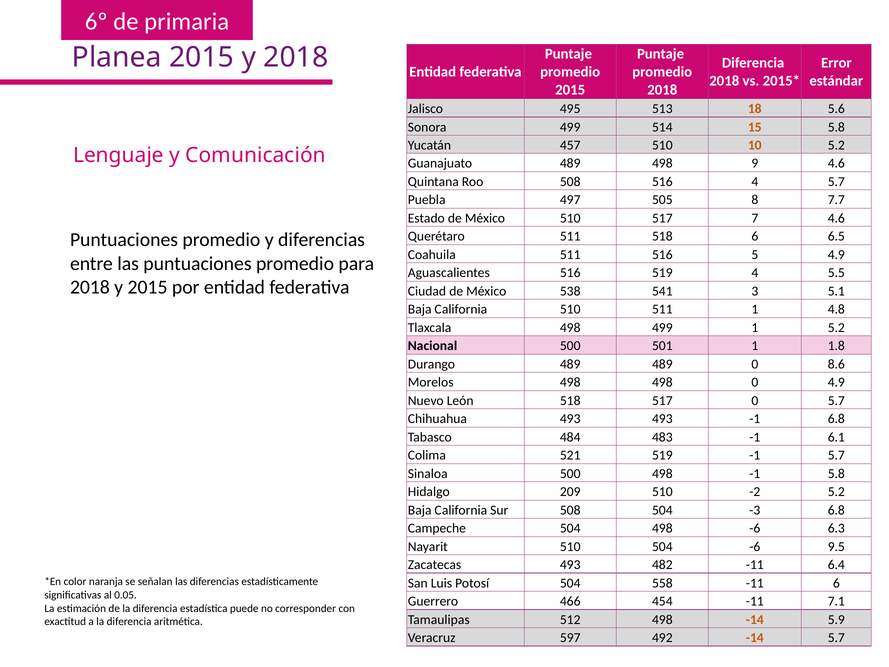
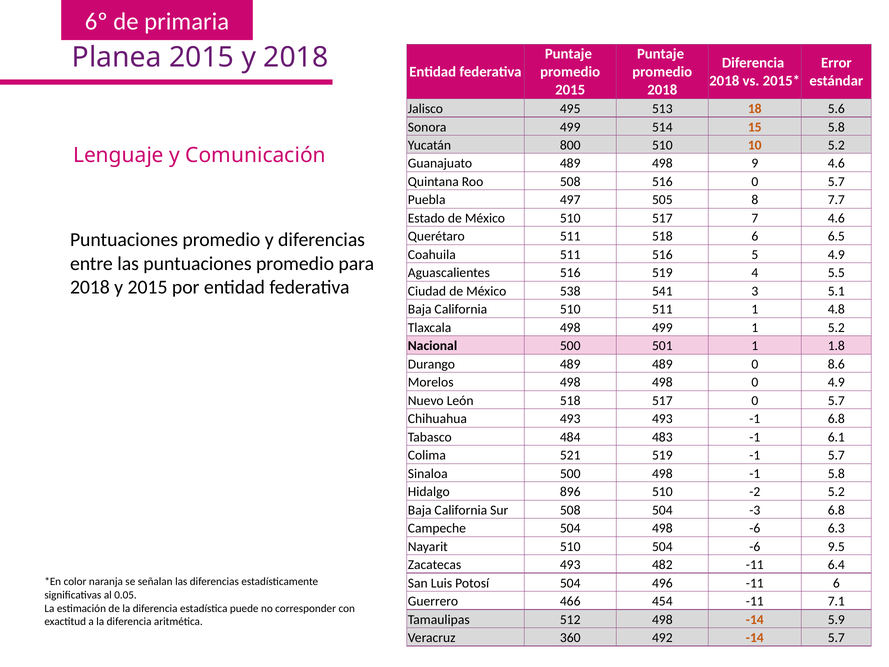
457: 457 -> 800
516 4: 4 -> 0
209: 209 -> 896
558: 558 -> 496
597: 597 -> 360
